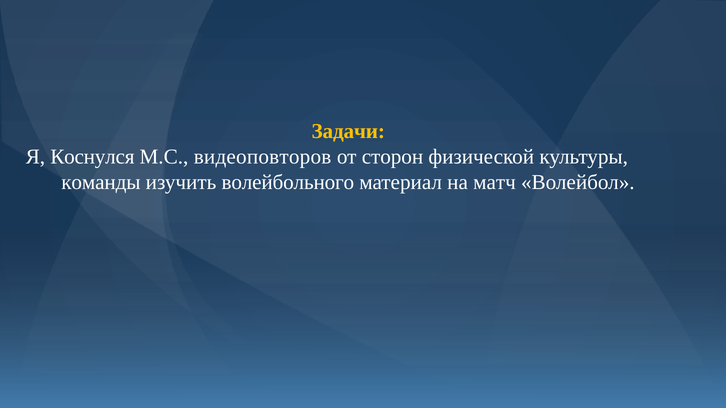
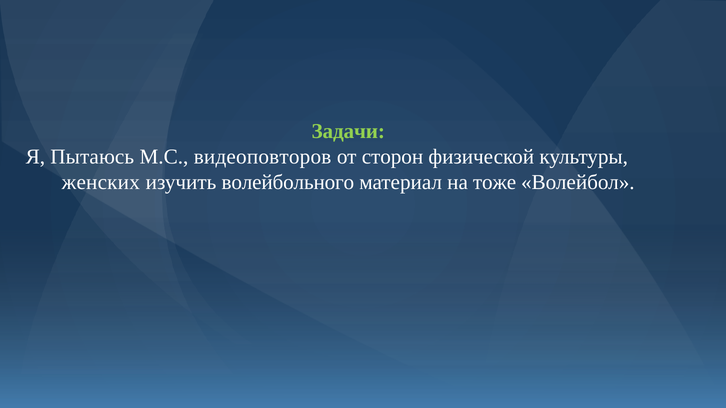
Задачи colour: yellow -> light green
Коснулся: Коснулся -> Пытаюсь
команды: команды -> женских
матч: матч -> тоже
